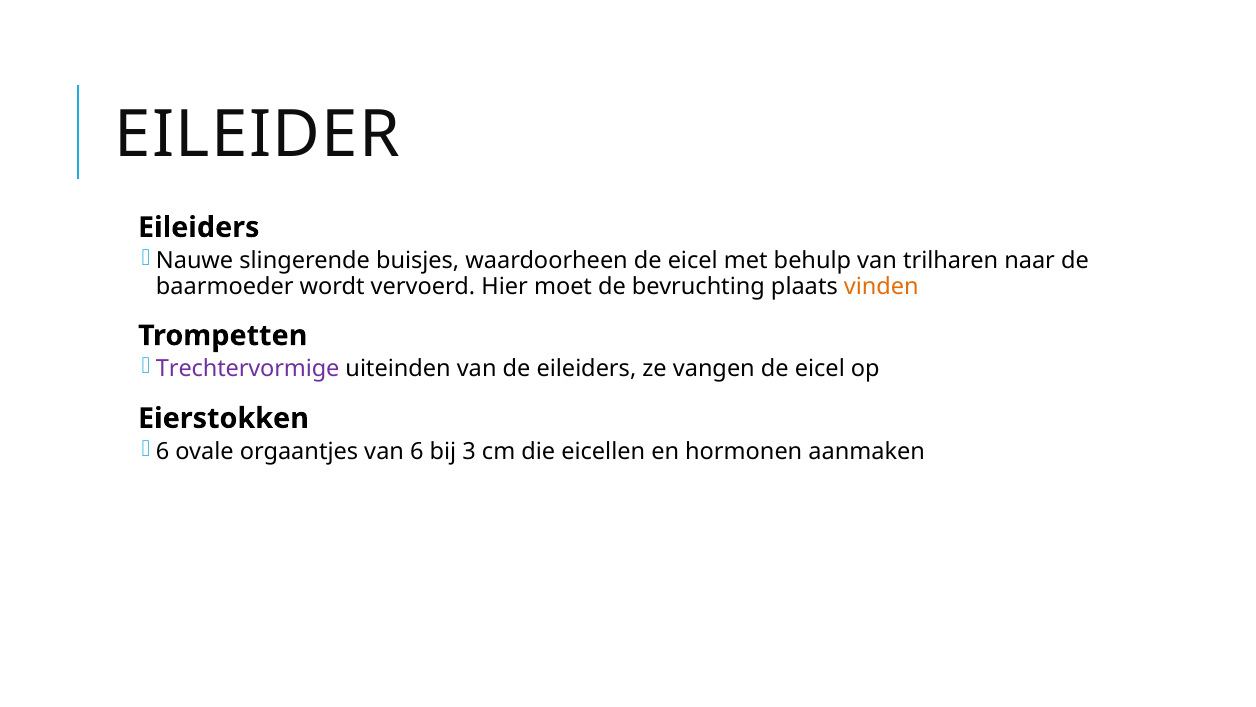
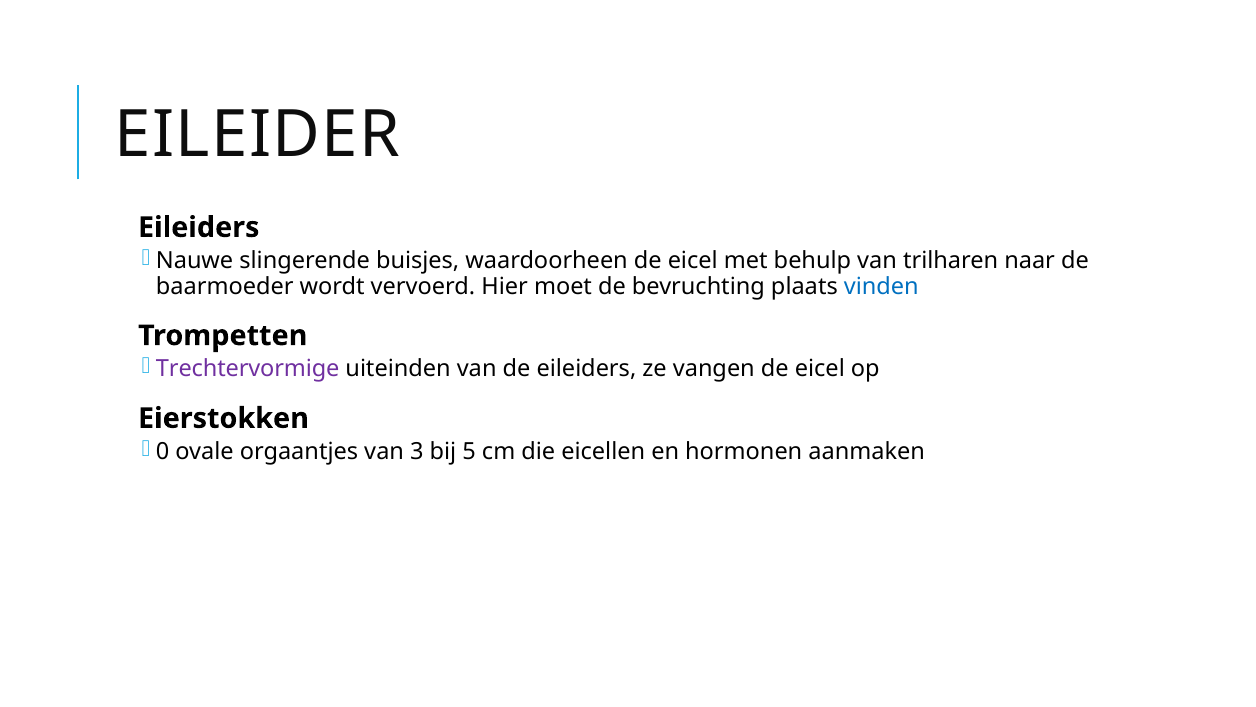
vinden colour: orange -> blue
6 at (163, 452): 6 -> 0
van 6: 6 -> 3
3: 3 -> 5
